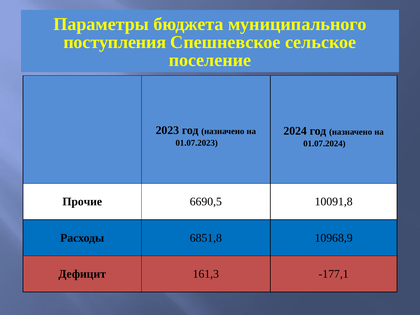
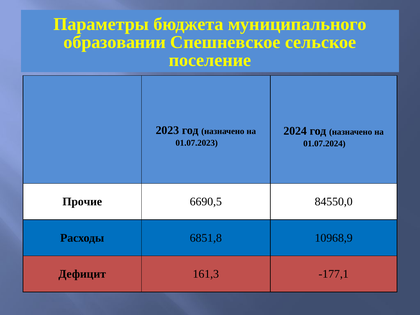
поступления: поступления -> образовании
10091,8: 10091,8 -> 84550,0
